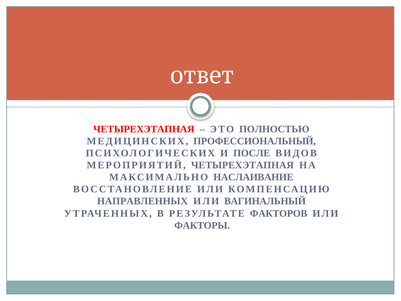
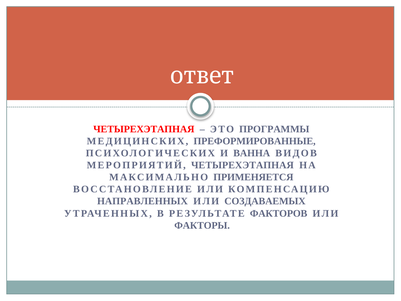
ПОЛНОСТЬЮ: ПОЛНОСТЬЮ -> ПРОГРАММЫ
ПРОФЕССИОНАЛЬНЫЙ: ПРОФЕССИОНАЛЬНЫЙ -> ПРЕФОРМИРОВАННЫЕ
ПОСЛЕ: ПОСЛЕ -> ВАННА
НАСЛАИВАНИЕ: НАСЛАИВАНИЕ -> ПРИМЕНЯЕТСЯ
ВАГИНАЛЬНЫЙ: ВАГИНАЛЬНЫЙ -> СОЗДАВАЕМЫХ
